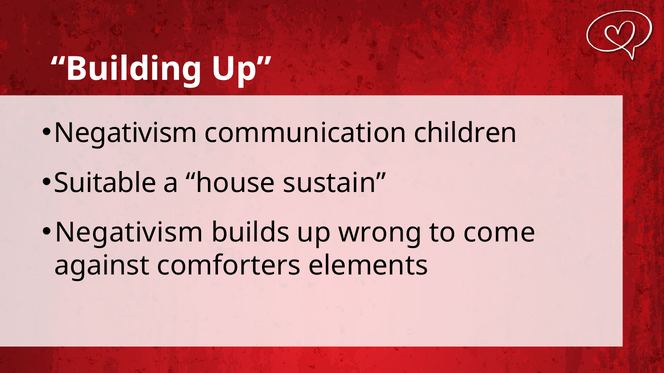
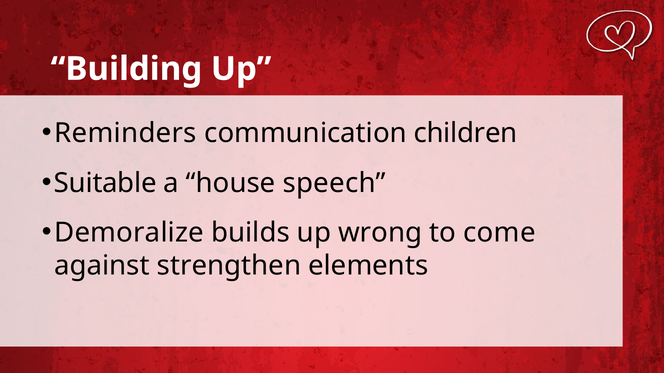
Negativism at (126, 133): Negativism -> Reminders
sustain: sustain -> speech
Negativism at (129, 233): Negativism -> Demoralize
comforters: comforters -> strengthen
